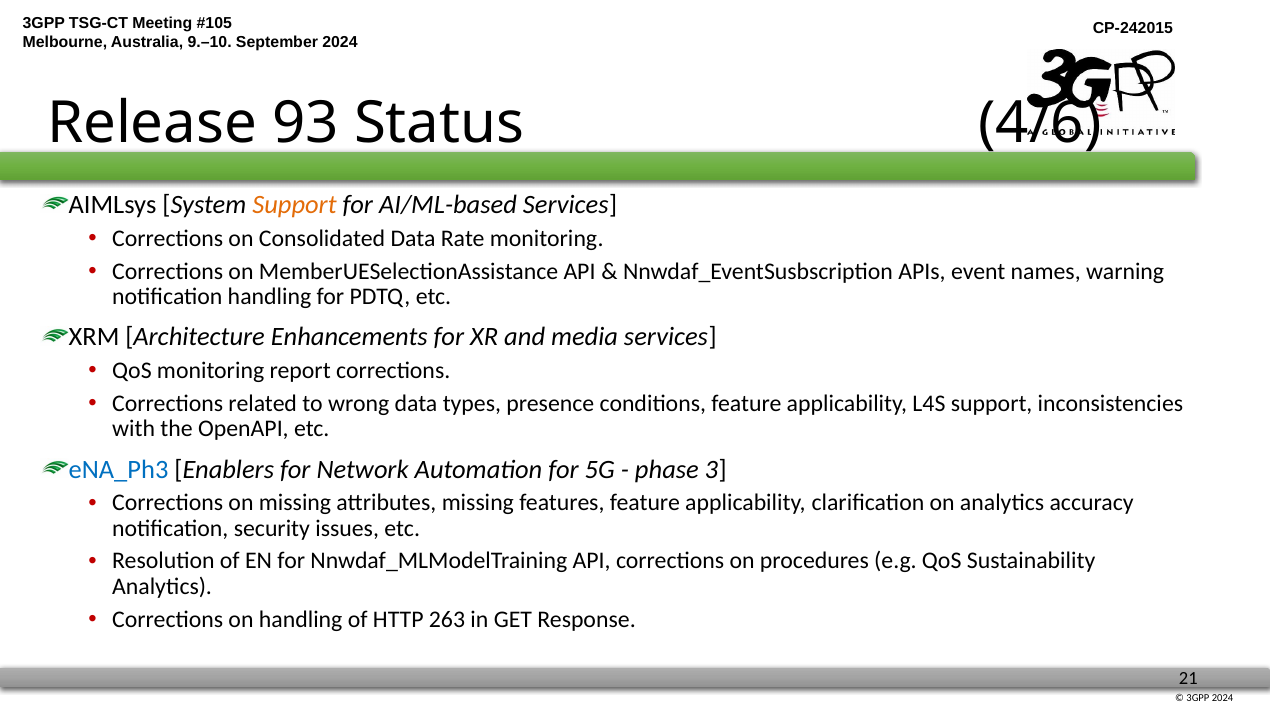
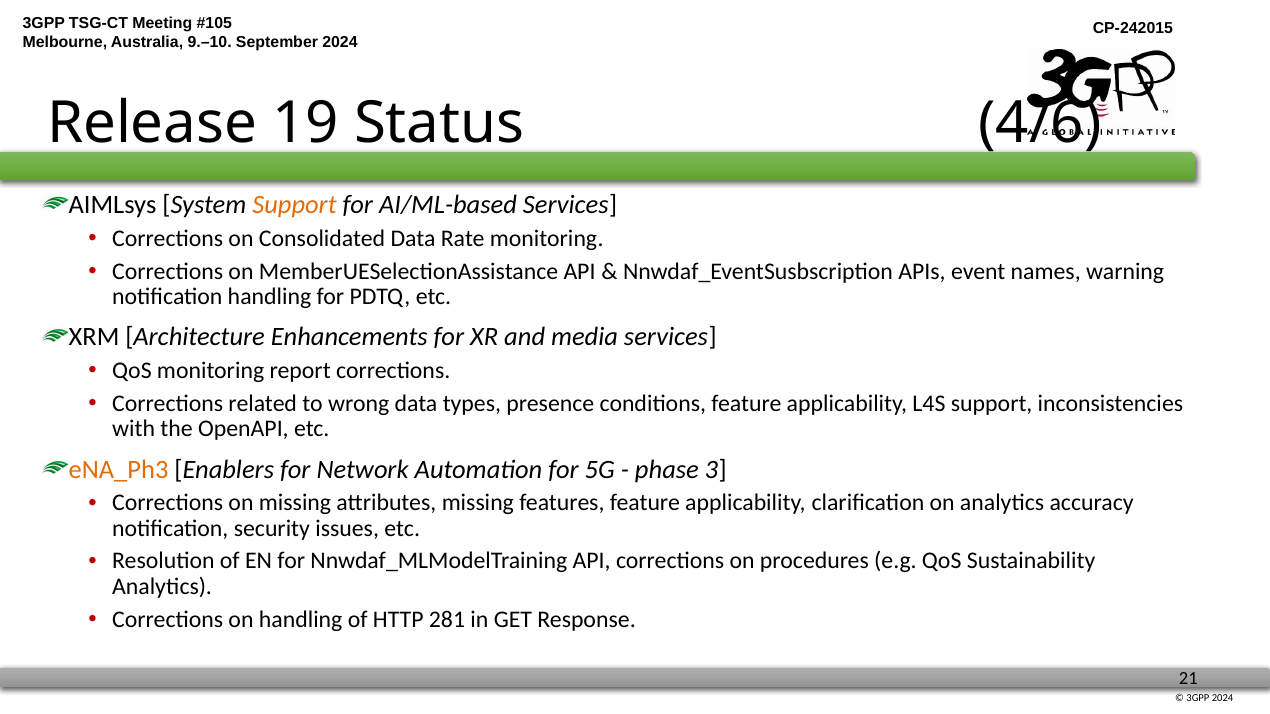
93: 93 -> 19
eNA_Ph3 colour: blue -> orange
263: 263 -> 281
